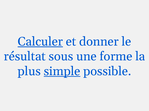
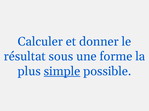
Calculer underline: present -> none
